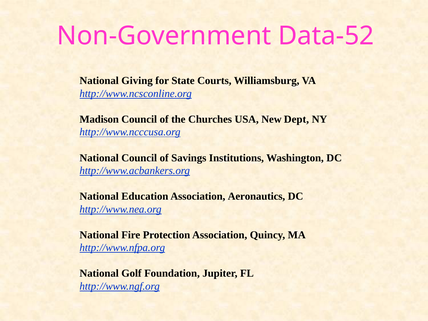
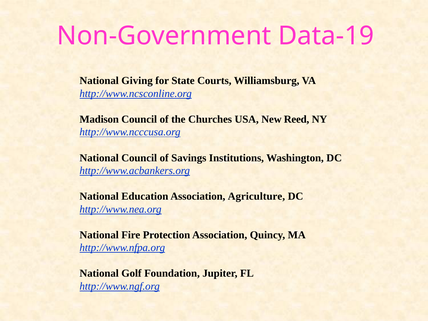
Data-52: Data-52 -> Data-19
Dept: Dept -> Reed
Aeronautics: Aeronautics -> Agriculture
